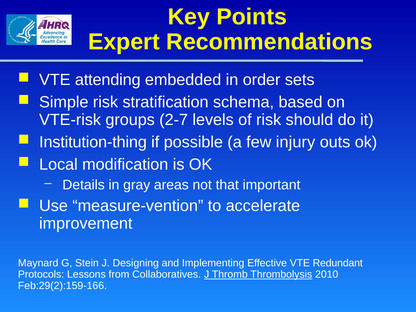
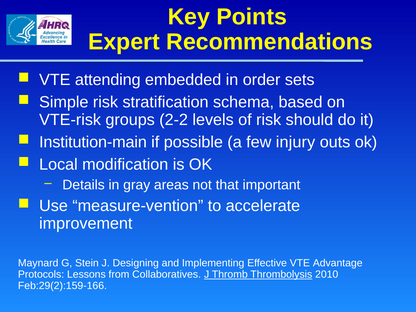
2-7: 2-7 -> 2-2
Institution-thing: Institution-thing -> Institution-main
Redundant: Redundant -> Advantage
